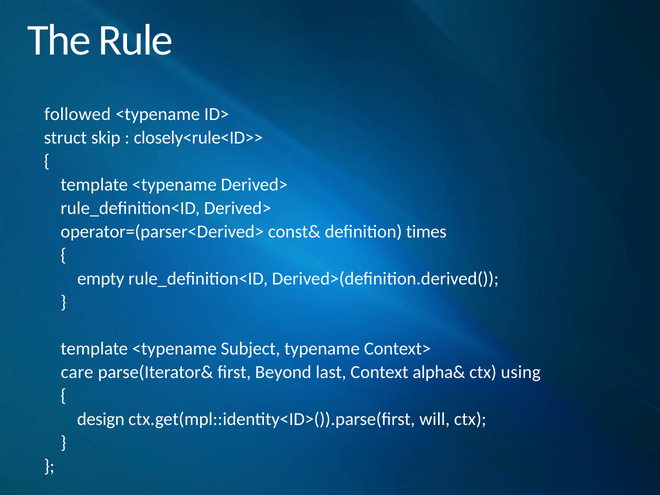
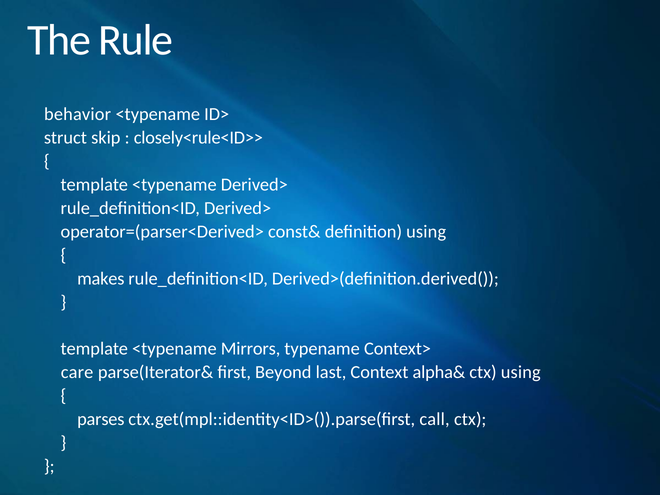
followed: followed -> behavior
definition times: times -> using
empty: empty -> makes
Subject: Subject -> Mirrors
design: design -> parses
will: will -> call
